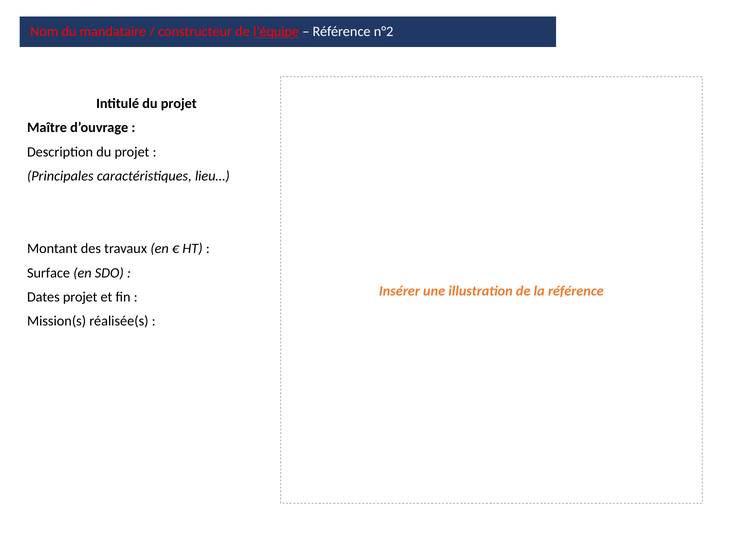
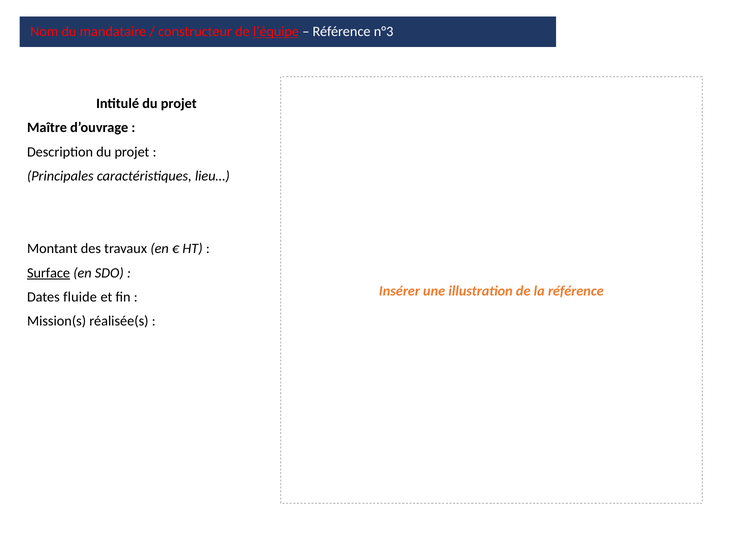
n°2: n°2 -> n°3
Surface underline: none -> present
Dates projet: projet -> fluide
